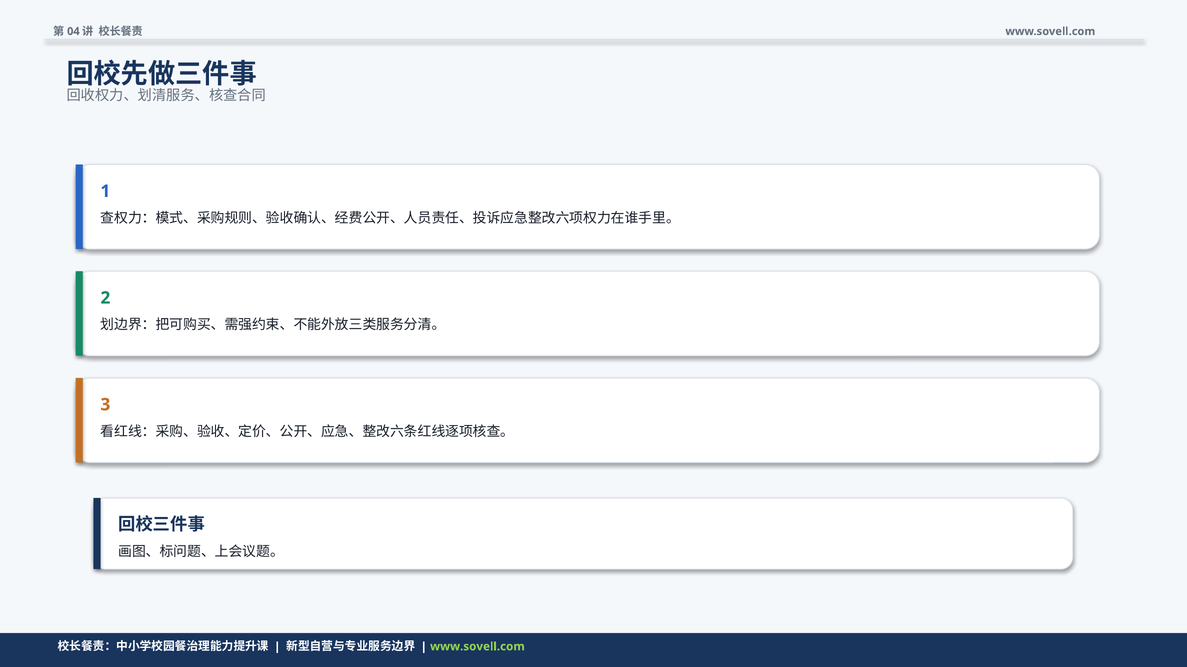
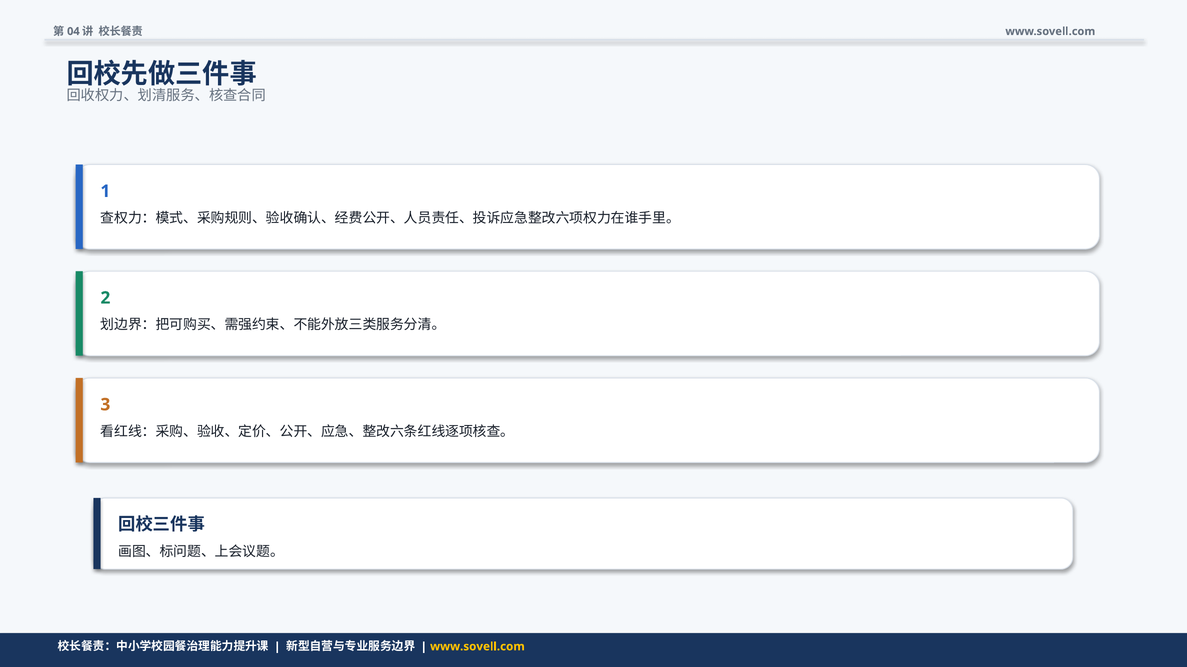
www.sovell.com at (477, 647) colour: light green -> yellow
